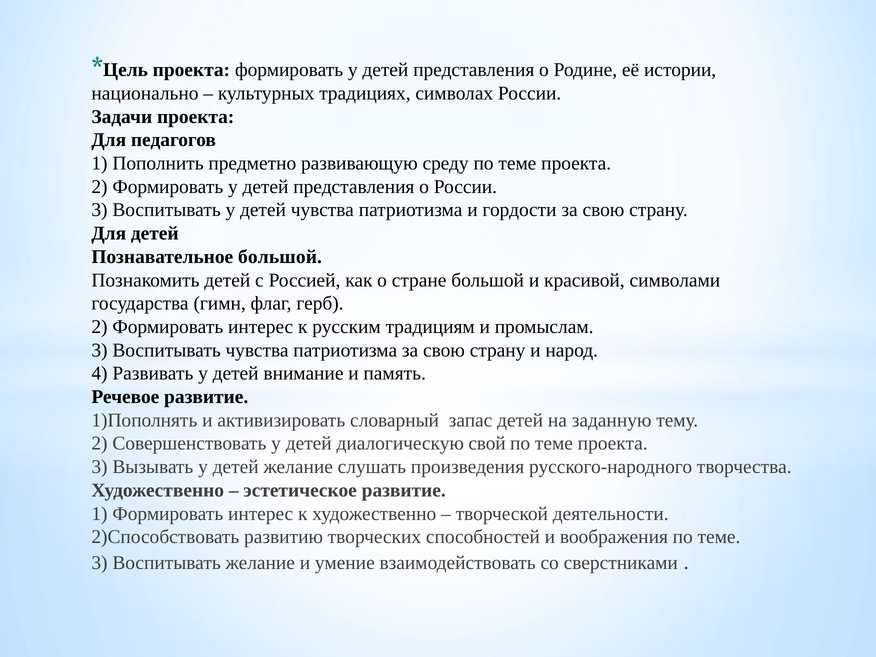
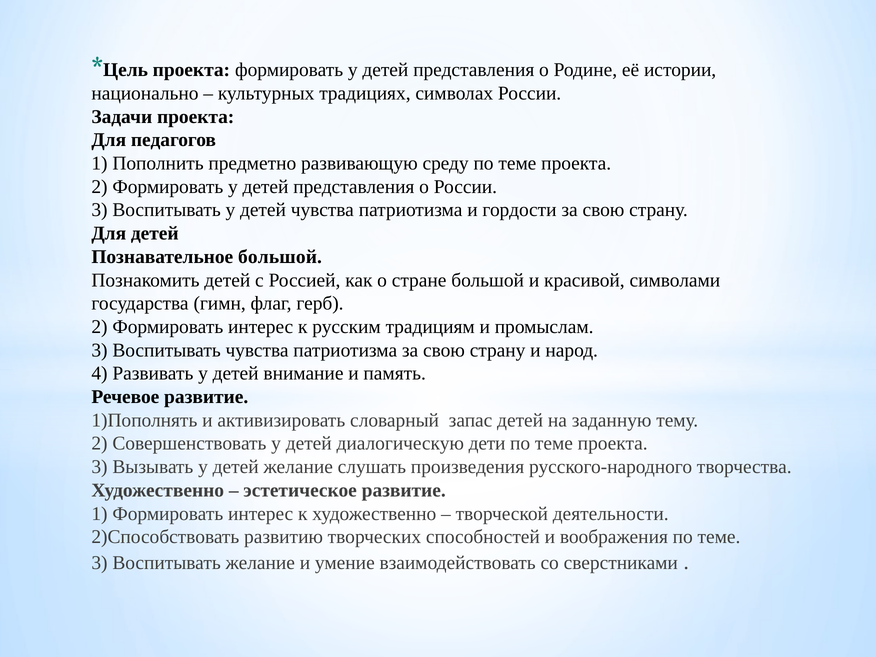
свой: свой -> дети
